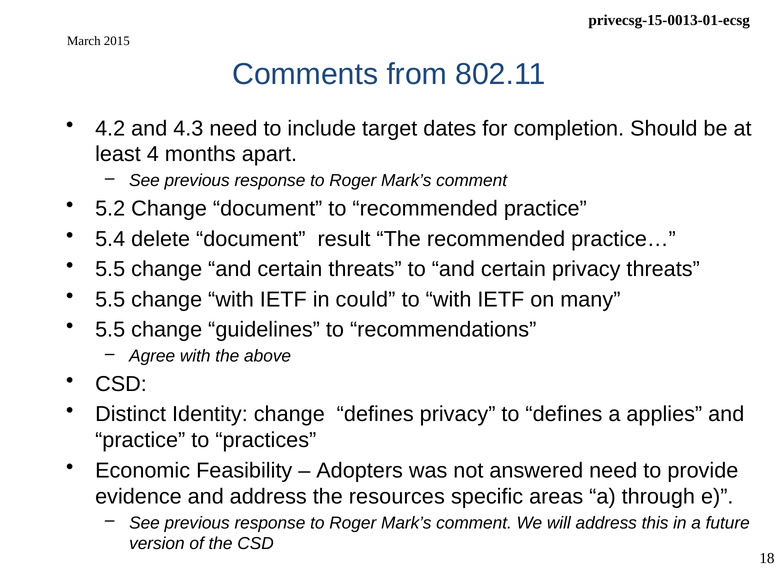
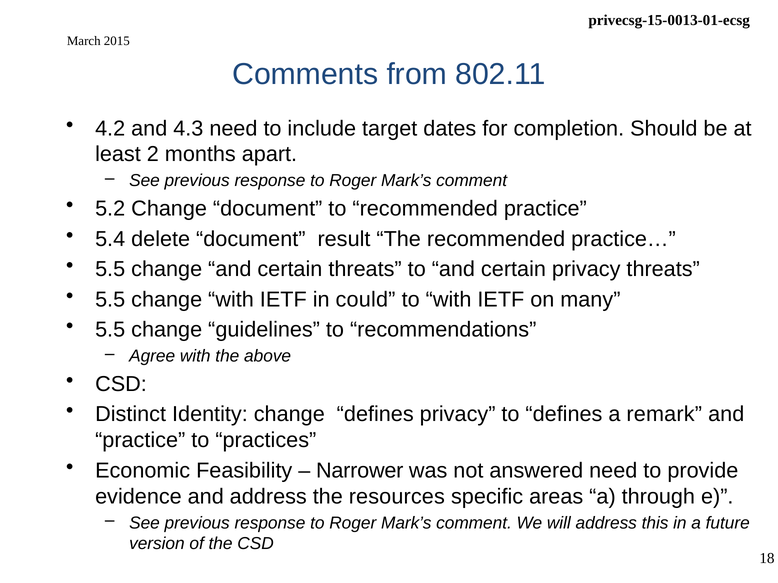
4: 4 -> 2
applies: applies -> remark
Adopters: Adopters -> Narrower
